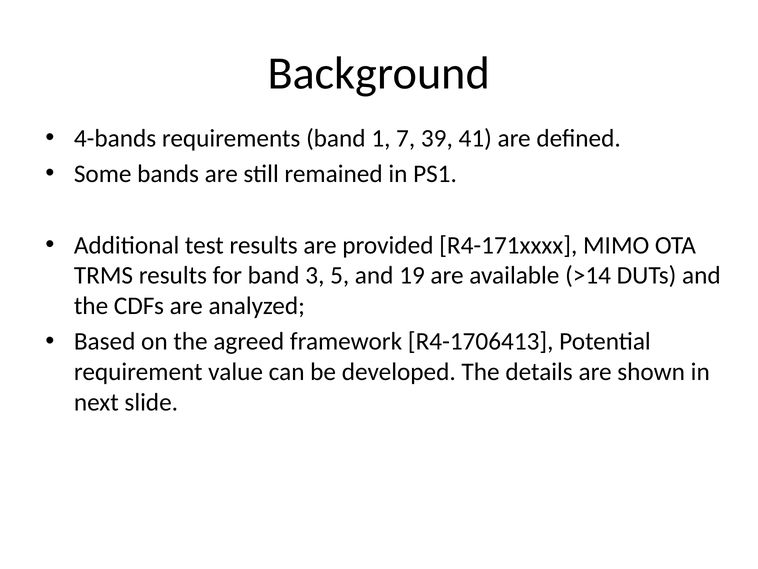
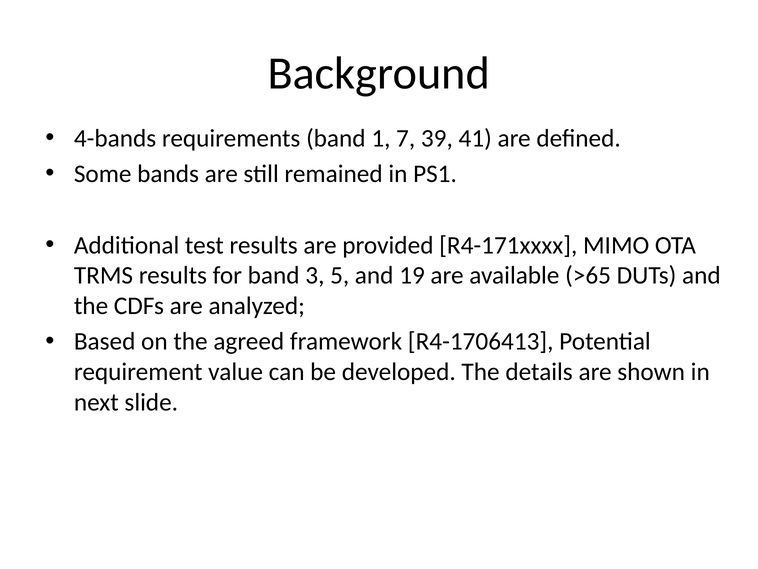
>14: >14 -> >65
